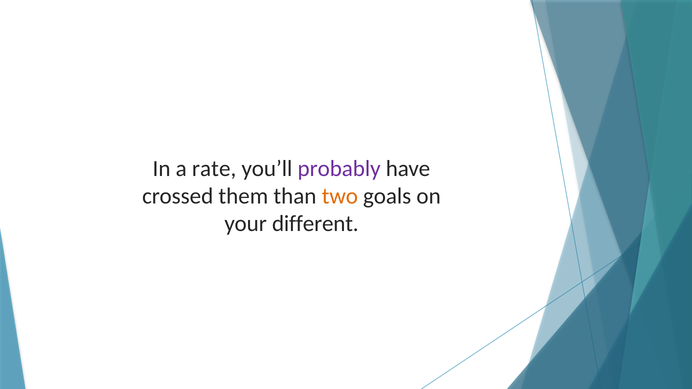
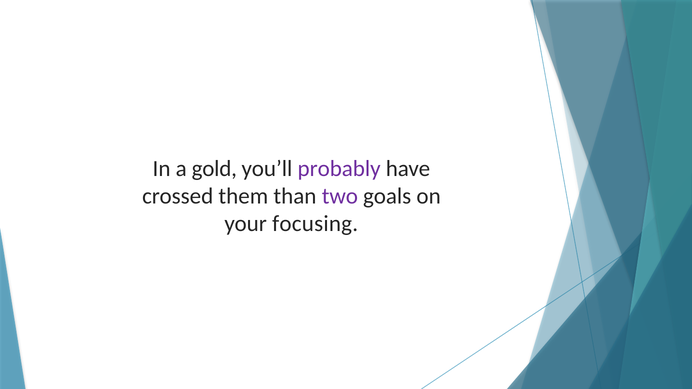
rate: rate -> gold
two colour: orange -> purple
different: different -> focusing
